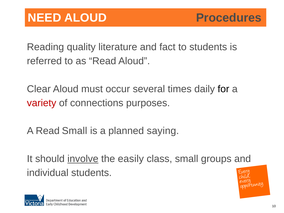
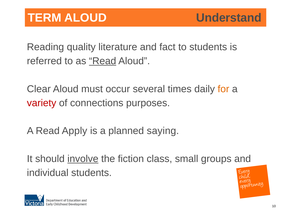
NEED: NEED -> TERM
Procedures: Procedures -> Understand
Read at (103, 61) underline: none -> present
for colour: black -> orange
Read Small: Small -> Apply
easily: easily -> fiction
